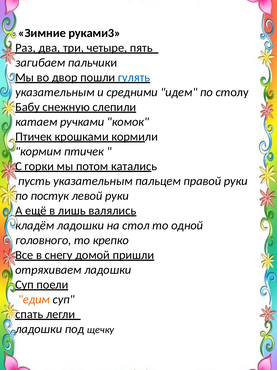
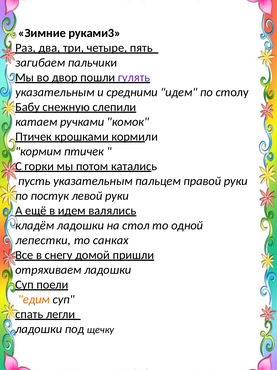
гулять colour: blue -> purple
в лишь: лишь -> идем
головного: головного -> лепестки
крепко: крепко -> санках
